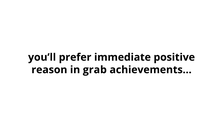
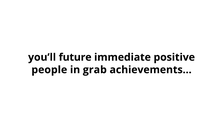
prefer: prefer -> future
reason: reason -> people
